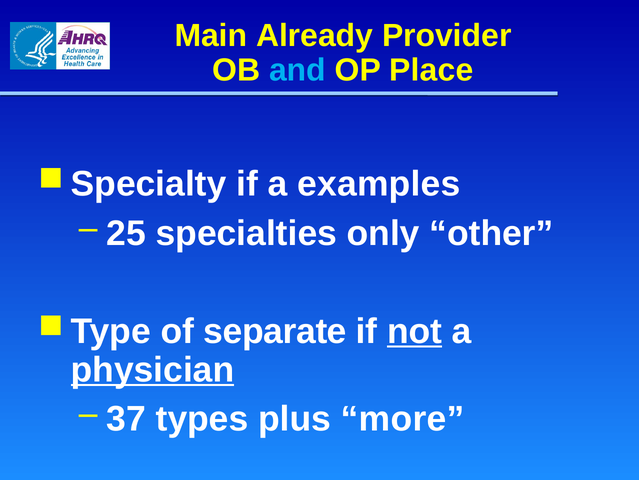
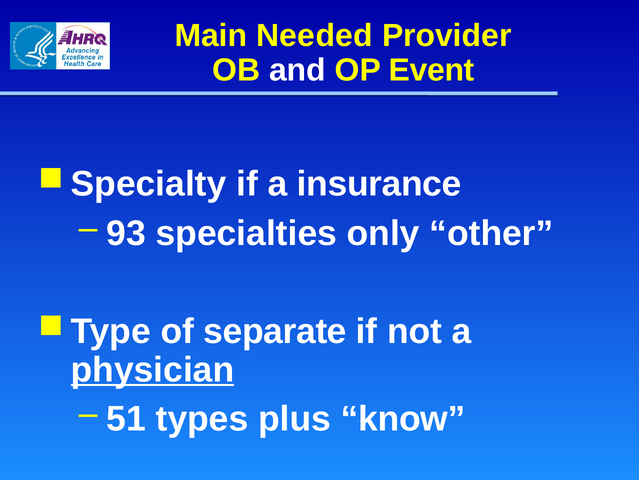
Already: Already -> Needed
and colour: light blue -> white
Place: Place -> Event
examples: examples -> insurance
25: 25 -> 93
not underline: present -> none
37: 37 -> 51
more: more -> know
